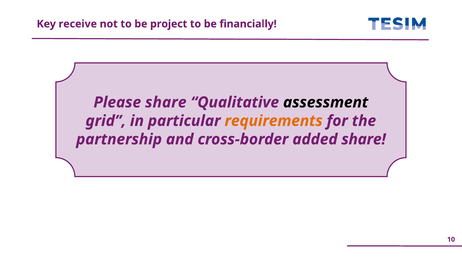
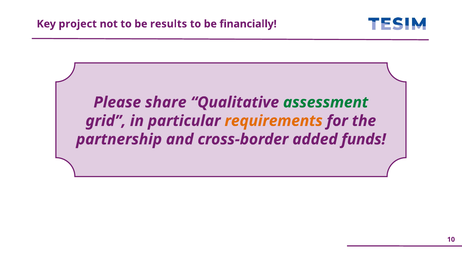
receive: receive -> project
project: project -> results
assessment colour: black -> green
added share: share -> funds
